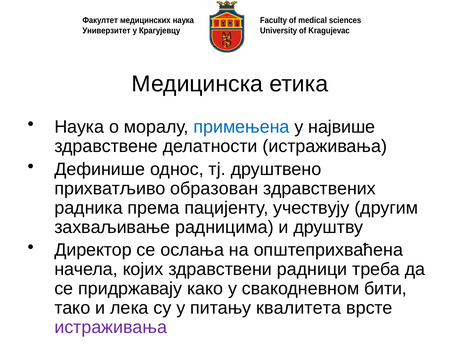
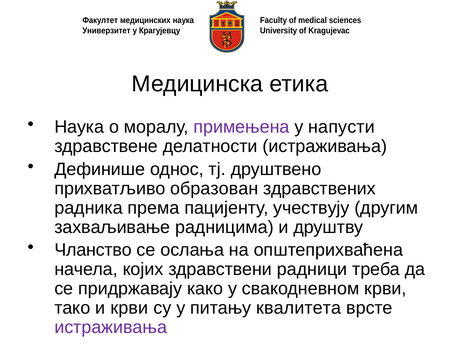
примењена colour: blue -> purple
највише: највише -> напусти
Директор: Директор -> Чланство
свакодневном бити: бити -> крви
и лека: лека -> крви
